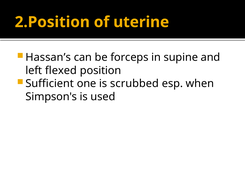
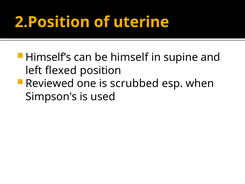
Hassan’s: Hassan’s -> Himself’s
forceps: forceps -> himself
Sufficient: Sufficient -> Reviewed
